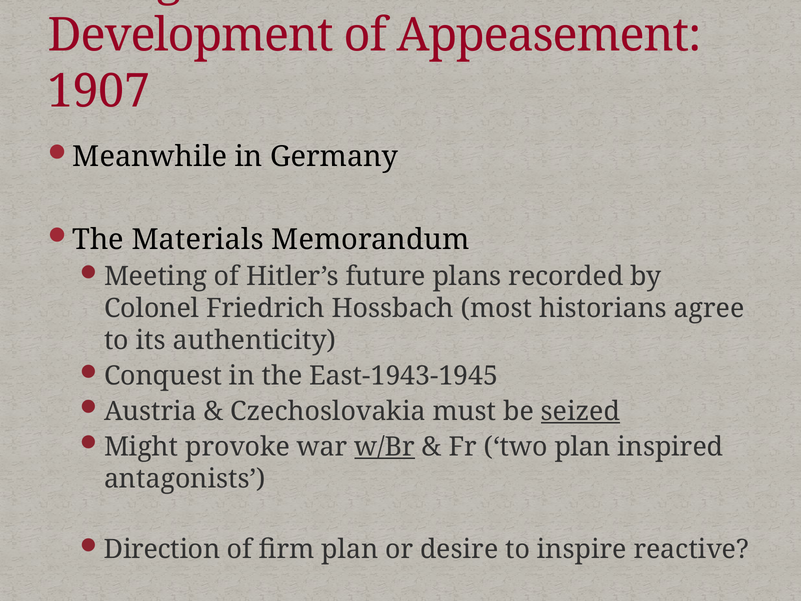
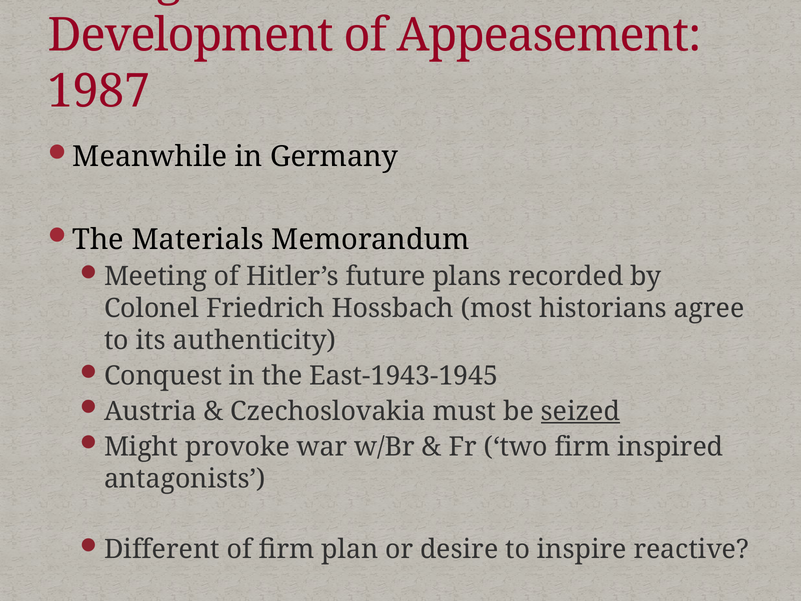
1907: 1907 -> 1987
w/Br underline: present -> none
two plan: plan -> firm
Direction: Direction -> Different
